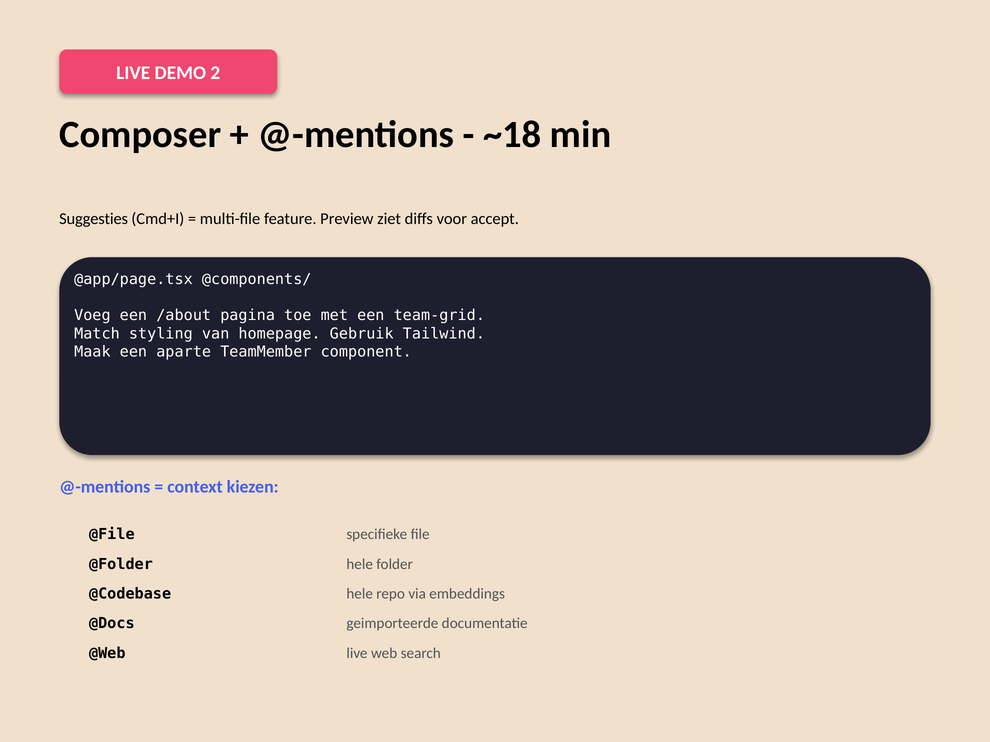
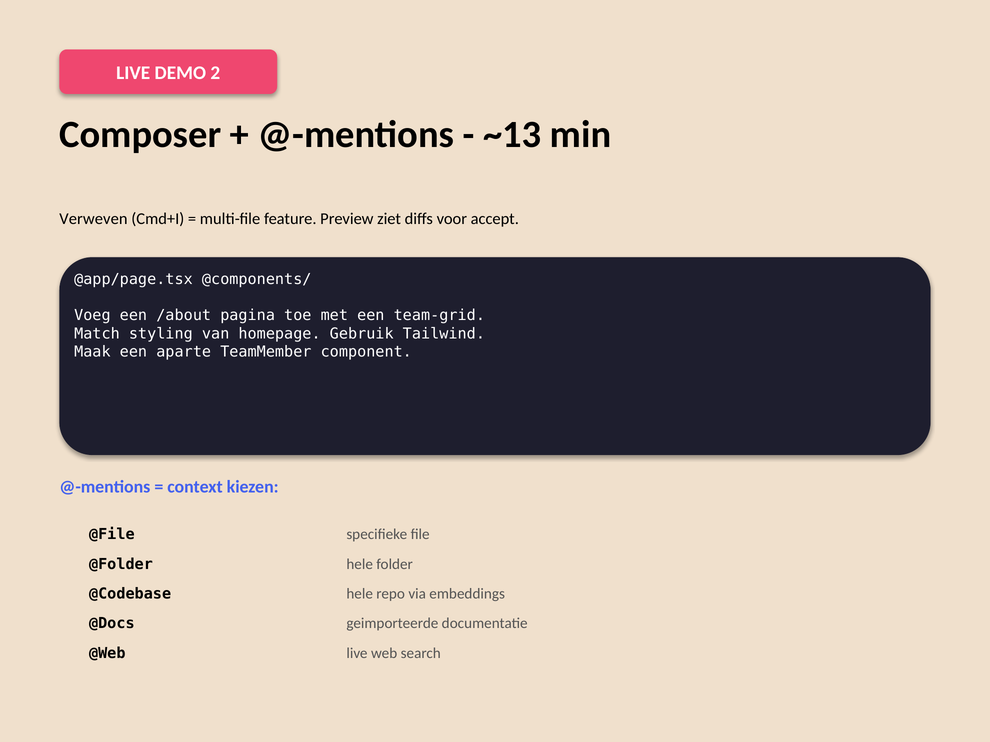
~18: ~18 -> ~13
Suggesties: Suggesties -> Verweven
